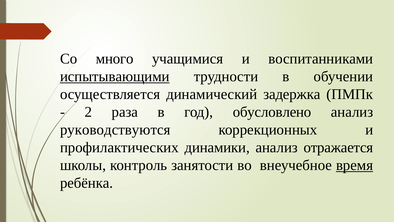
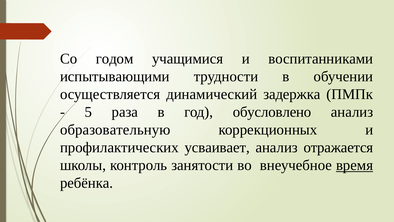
много: много -> годом
испытывающими underline: present -> none
2: 2 -> 5
руководствуются: руководствуются -> образовательную
динамики: динамики -> усваивает
